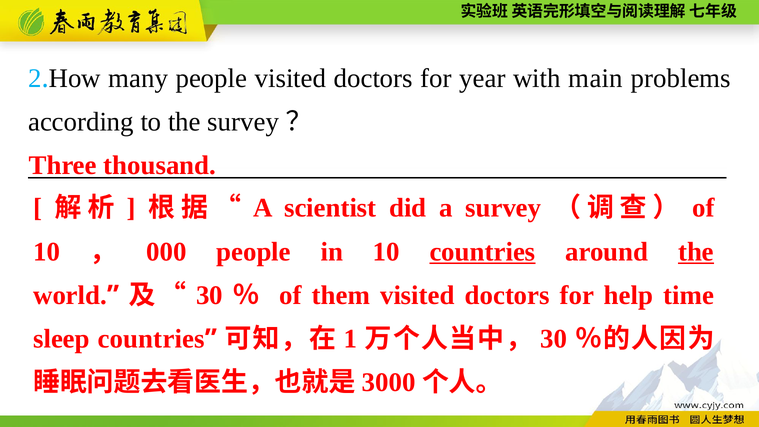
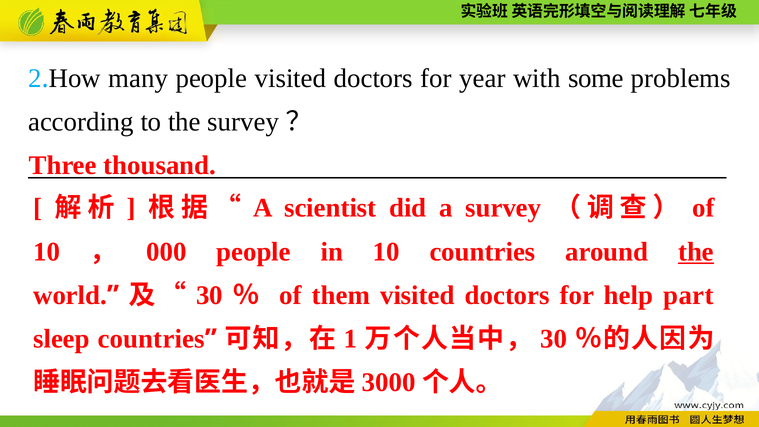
main: main -> some
countries at (482, 252) underline: present -> none
time: time -> part
